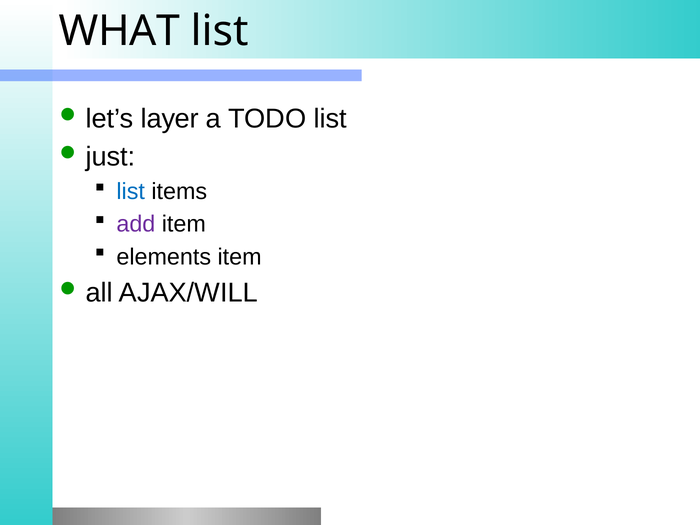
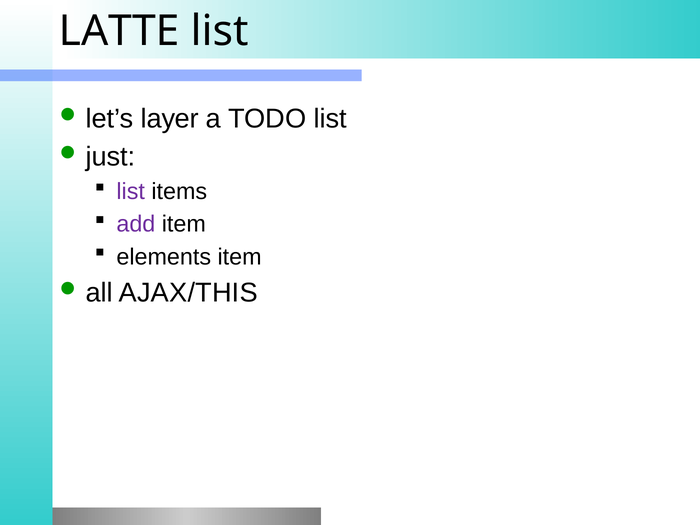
WHAT: WHAT -> LATTE
list at (131, 192) colour: blue -> purple
AJAX/WILL: AJAX/WILL -> AJAX/THIS
